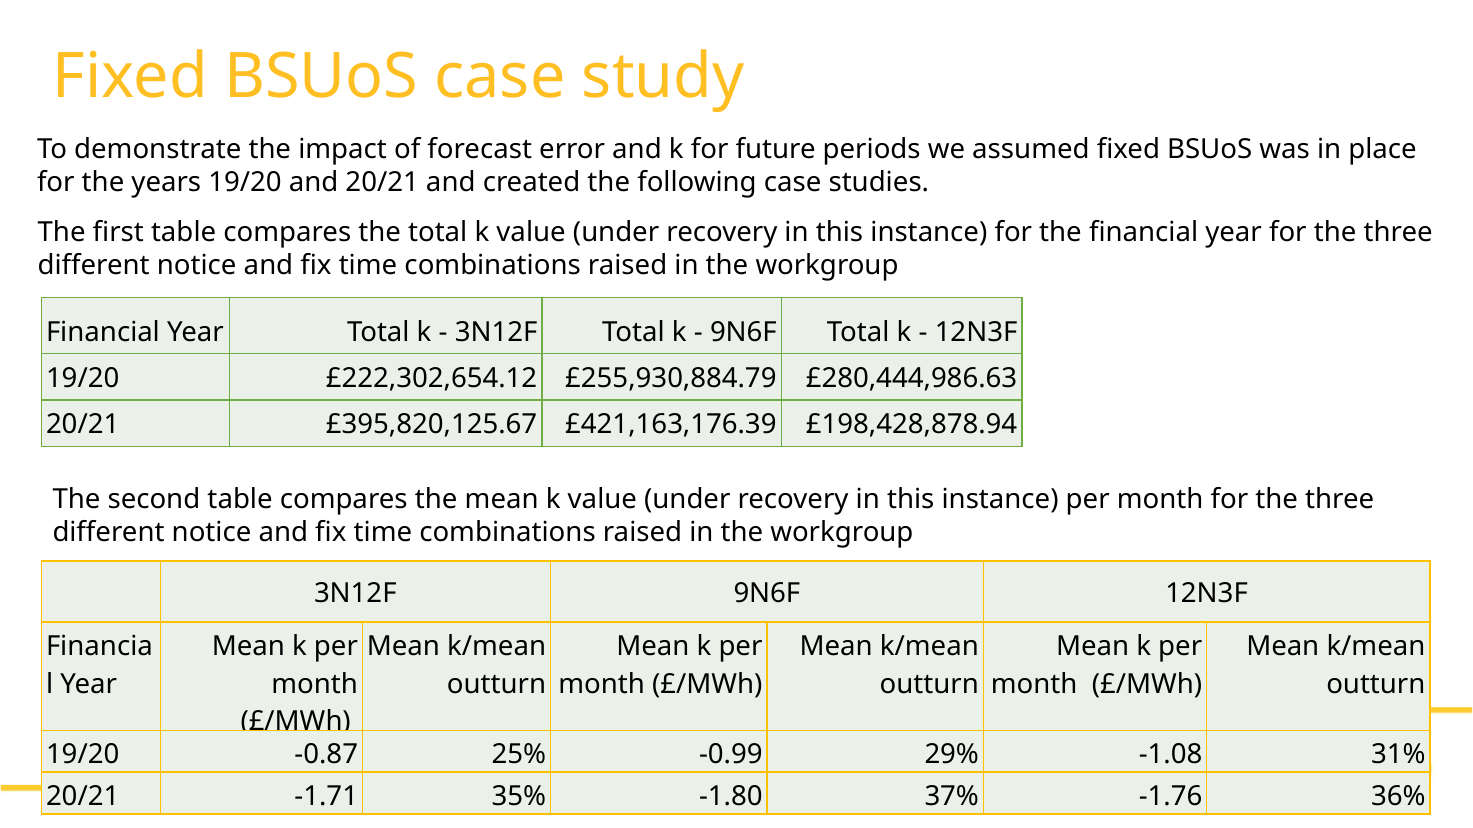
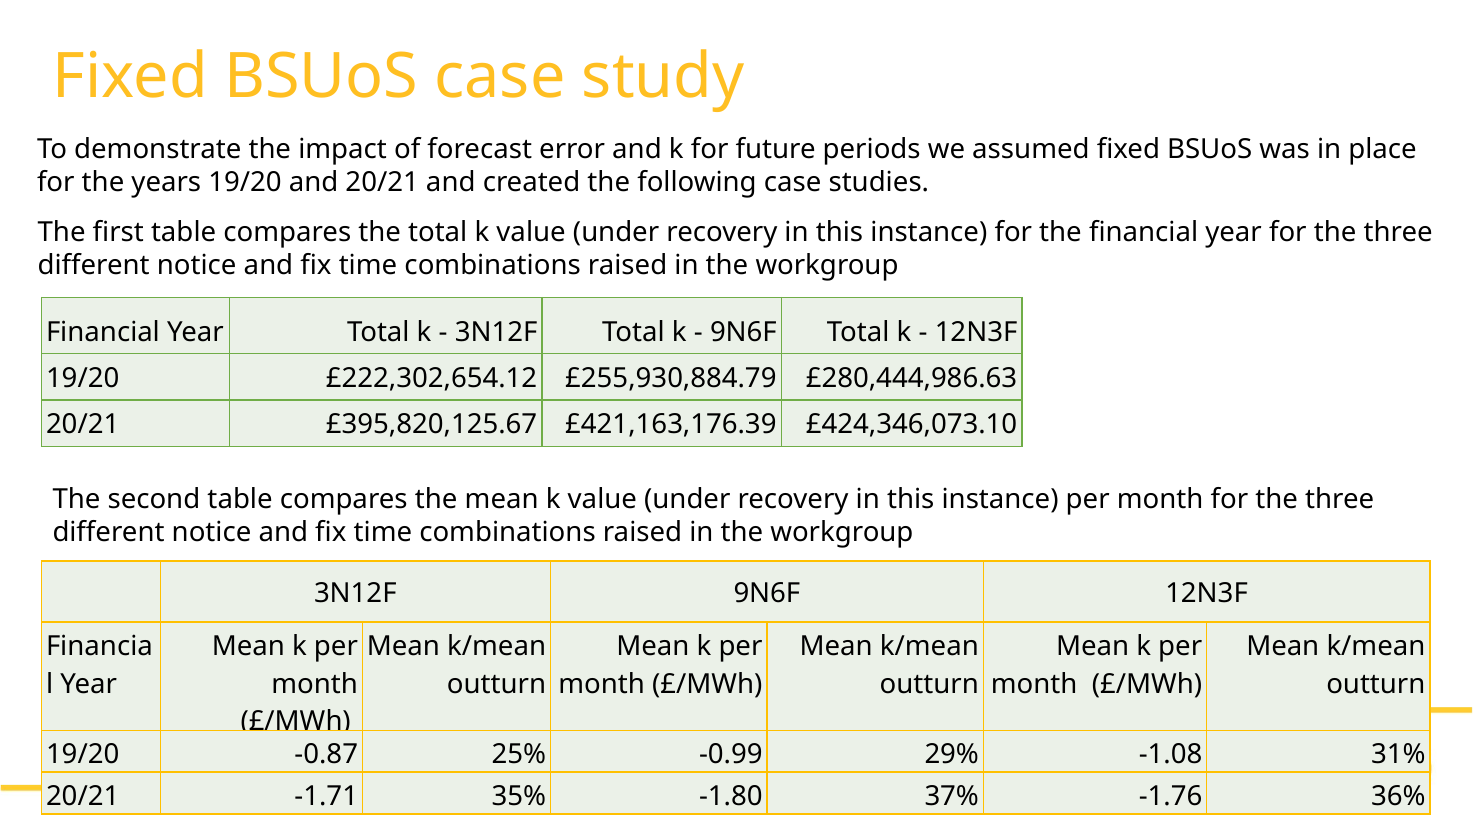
£198,428,878.94: £198,428,878.94 -> £424,346,073.10
